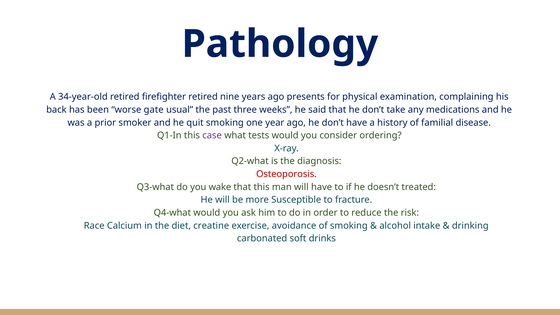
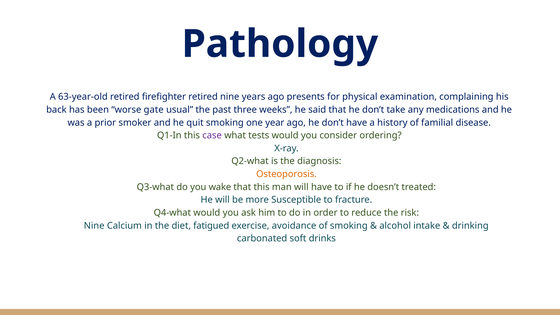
34-year-old: 34-year-old -> 63-year-old
Osteoporosis colour: red -> orange
Race at (94, 226): Race -> Nine
creatine: creatine -> fatigued
